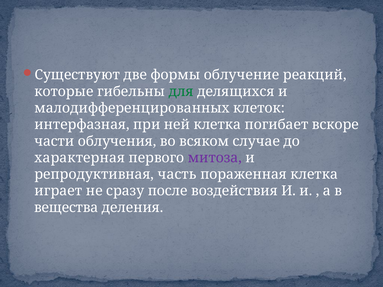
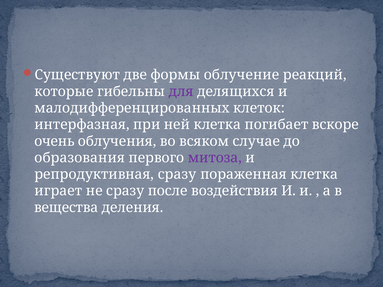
для colour: green -> purple
части: части -> очень
характерная: характерная -> образования
репродуктивная часть: часть -> сразу
